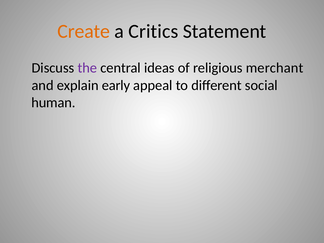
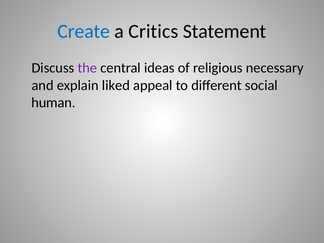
Create colour: orange -> blue
merchant: merchant -> necessary
early: early -> liked
